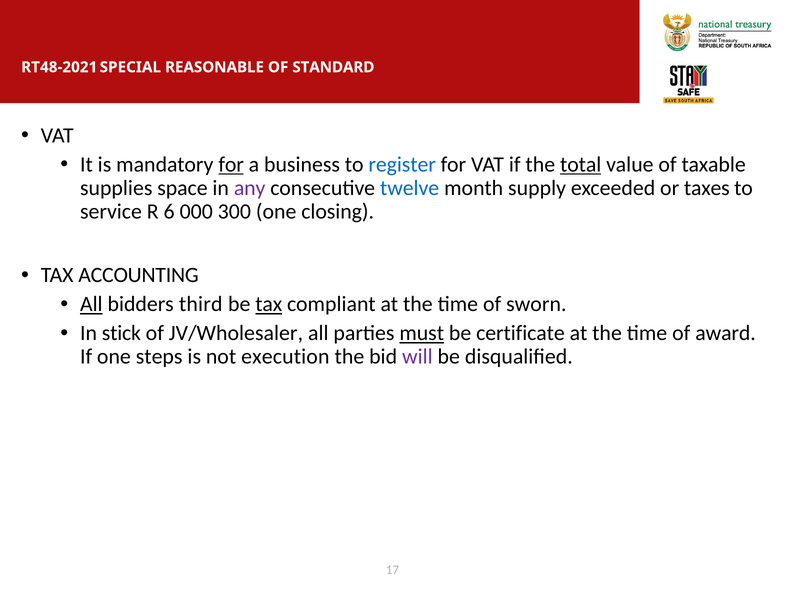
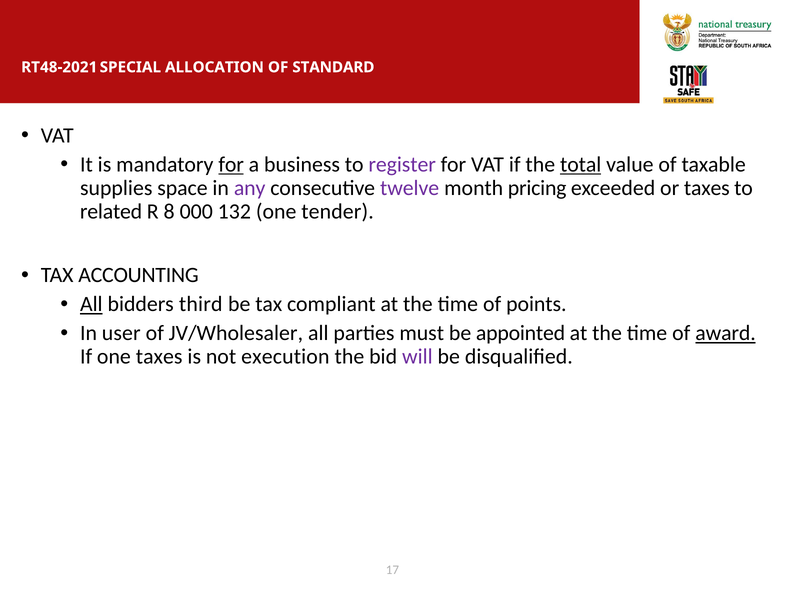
REASONABLE: REASONABLE -> ALLOCATION
register colour: blue -> purple
twelve colour: blue -> purple
supply: supply -> pricing
service: service -> related
6: 6 -> 8
300: 300 -> 132
closing: closing -> tender
tax at (269, 304) underline: present -> none
sworn: sworn -> points
stick: stick -> user
must underline: present -> none
certificate: certificate -> appointed
award underline: none -> present
one steps: steps -> taxes
